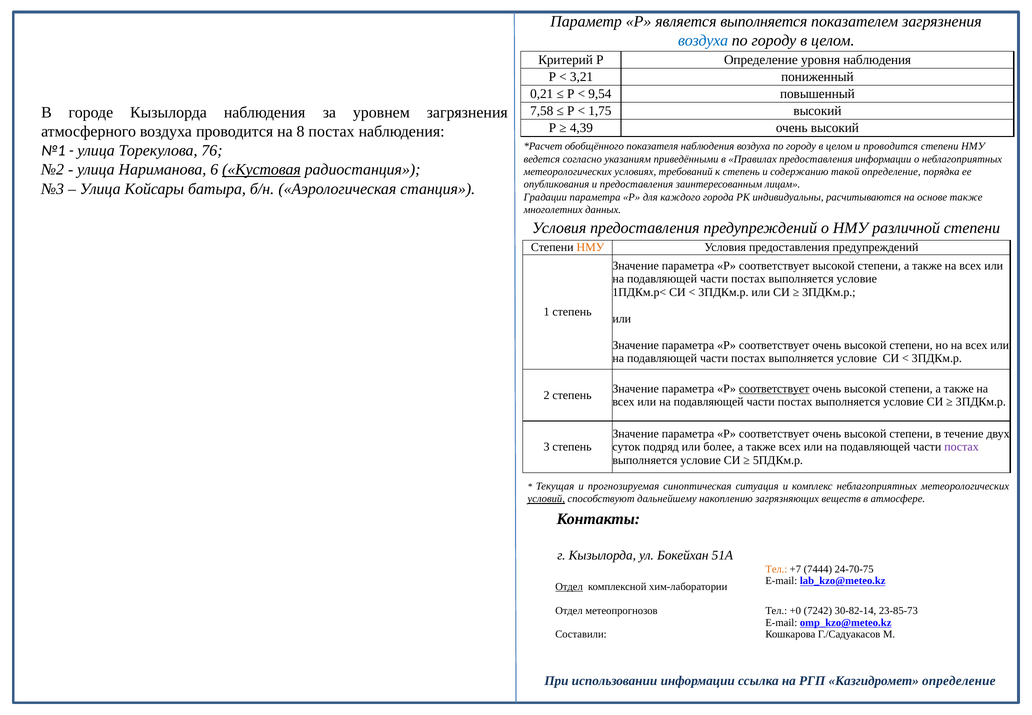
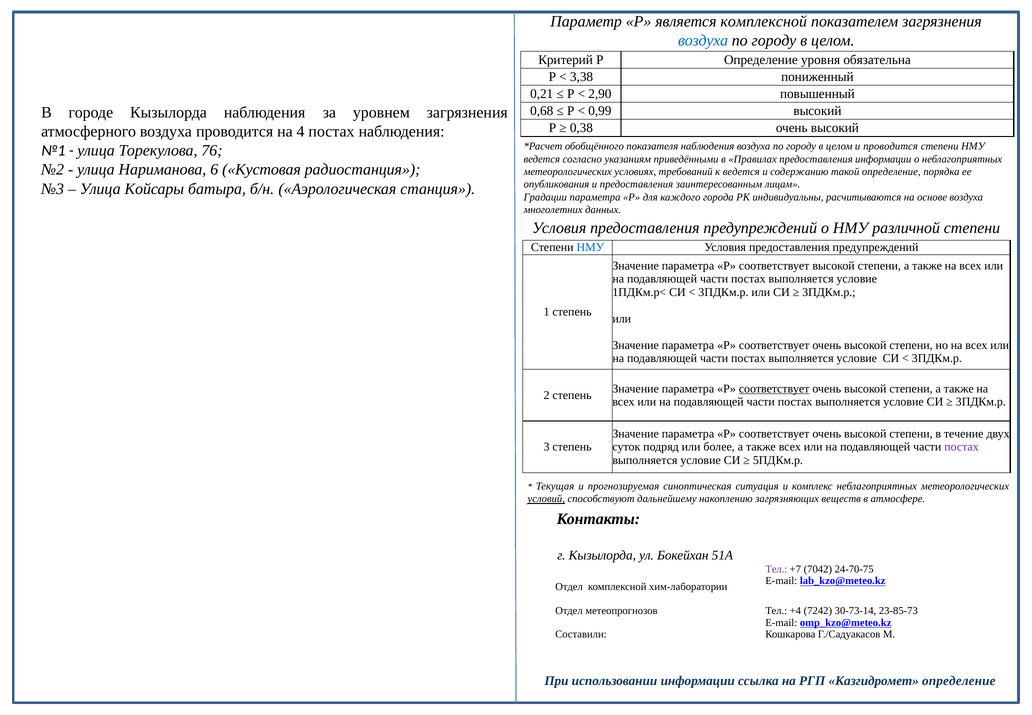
является выполняется: выполняется -> комплексной
уровня наблюдения: наблюдения -> обязательна
3,21: 3,21 -> 3,38
9,54: 9,54 -> 2,90
7,58: 7,58 -> 0,68
1,75: 1,75 -> 0,99
4,39: 4,39 -> 0,38
8: 8 -> 4
Кустовая underline: present -> none
к степень: степень -> ведется
основе также: также -> воздуха
НМУ at (590, 247) colour: orange -> blue
Тел at (776, 569) colour: orange -> purple
7444: 7444 -> 7042
Отдел at (569, 586) underline: present -> none
+0: +0 -> +4
30-82-14: 30-82-14 -> 30-73-14
